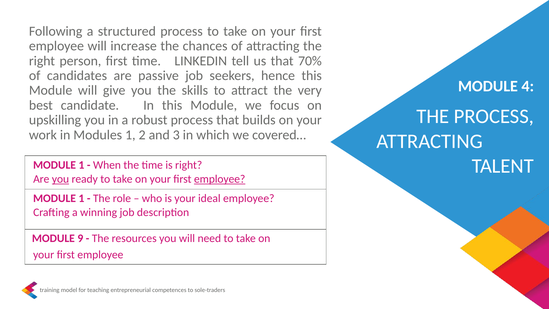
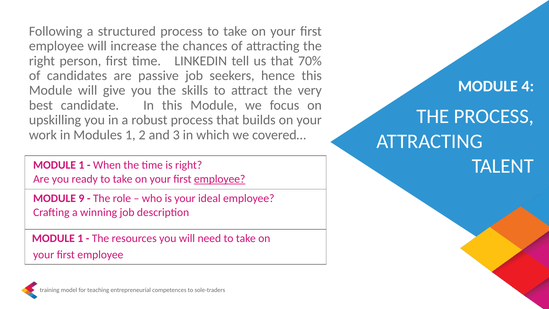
you at (60, 179) underline: present -> none
1 at (81, 198): 1 -> 9
9 at (80, 238): 9 -> 1
